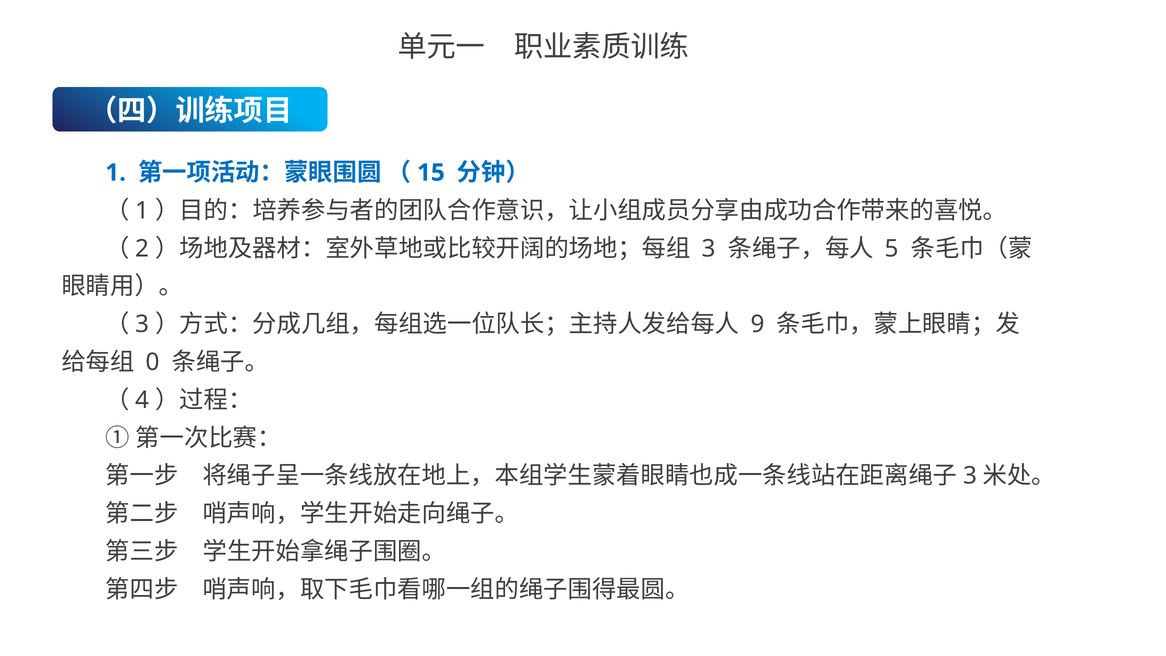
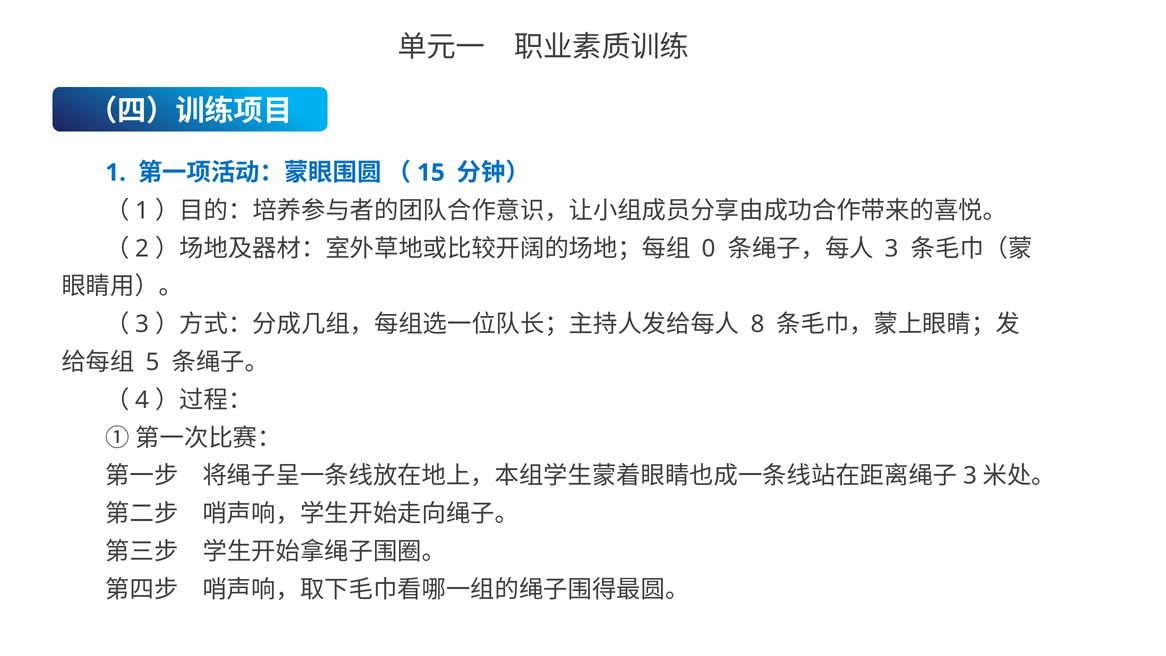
3 at (709, 248): 3 -> 0
5 at (892, 248): 5 -> 3
9: 9 -> 8
0: 0 -> 5
